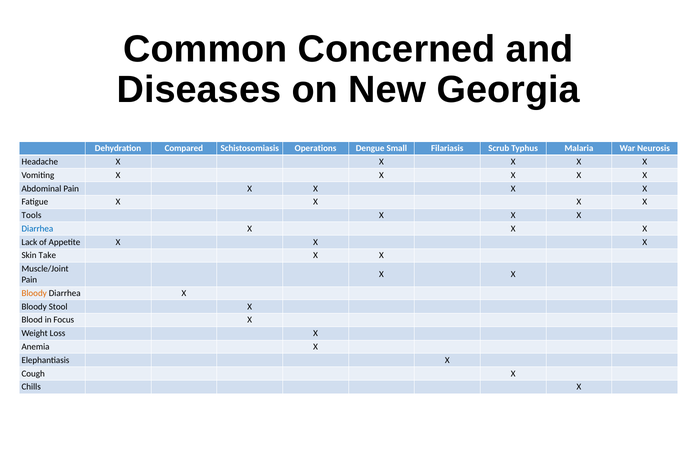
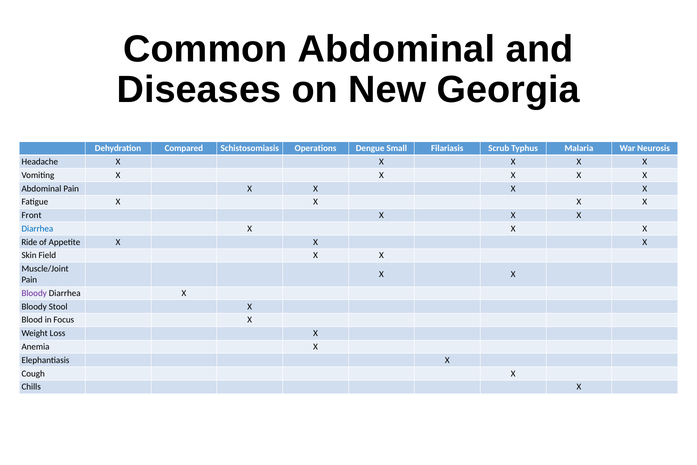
Common Concerned: Concerned -> Abdominal
Tools: Tools -> Front
Lack: Lack -> Ride
Take: Take -> Field
Bloody at (34, 293) colour: orange -> purple
